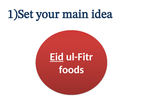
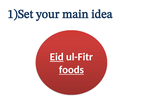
foods underline: none -> present
